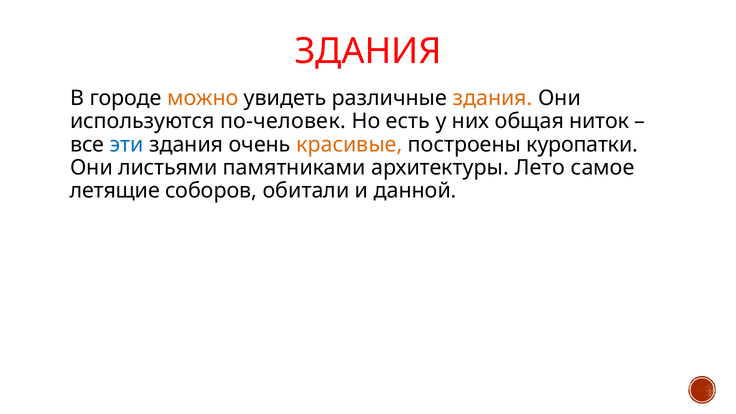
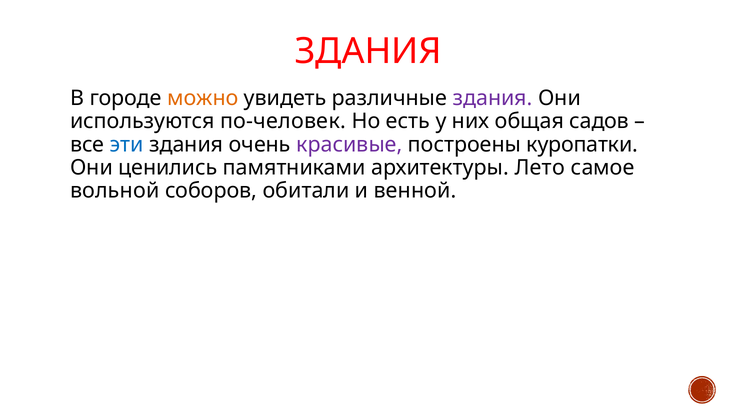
здания at (493, 98) colour: orange -> purple
ниток: ниток -> садов
красивые colour: orange -> purple
листьями: листьями -> ценились
летящие: летящие -> вольной
данной: данной -> венной
